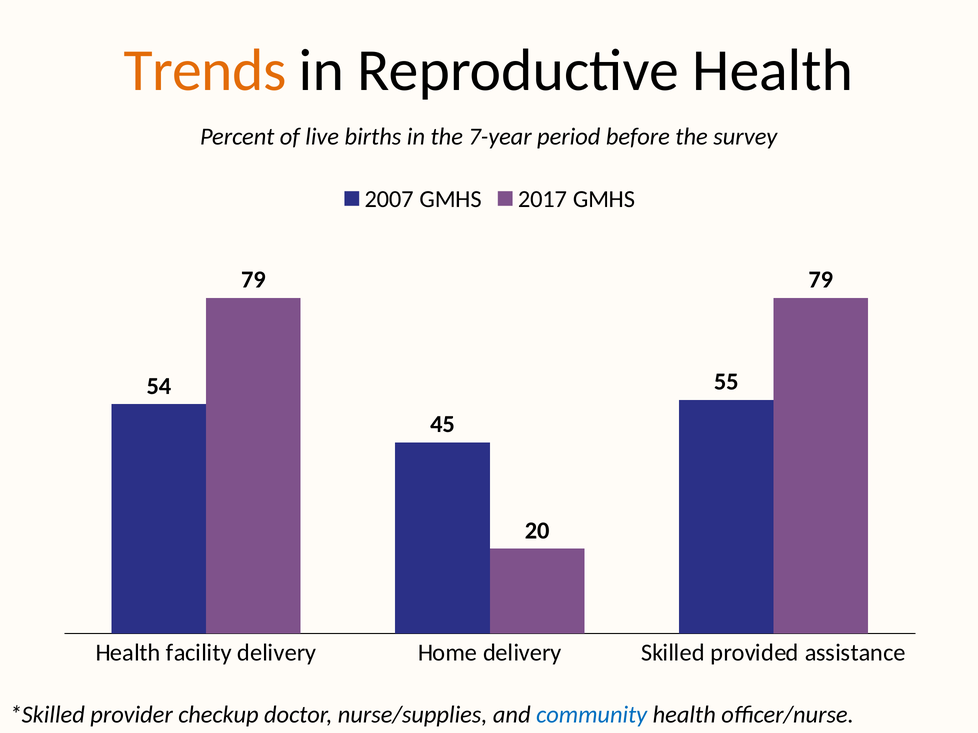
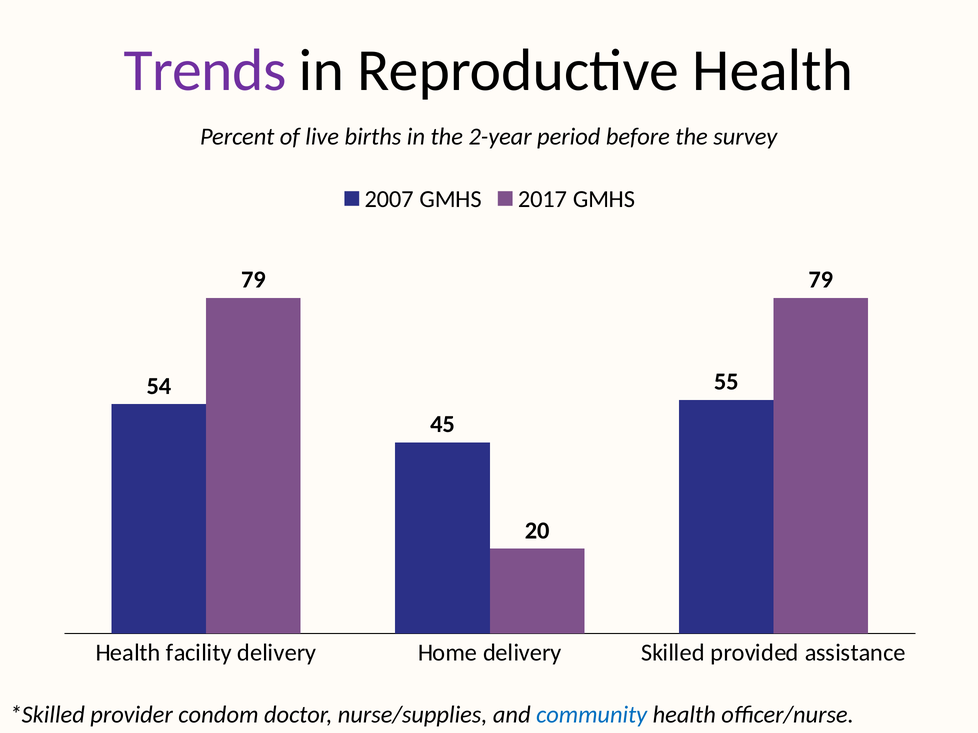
Trends colour: orange -> purple
7-year: 7-year -> 2-year
checkup: checkup -> condom
